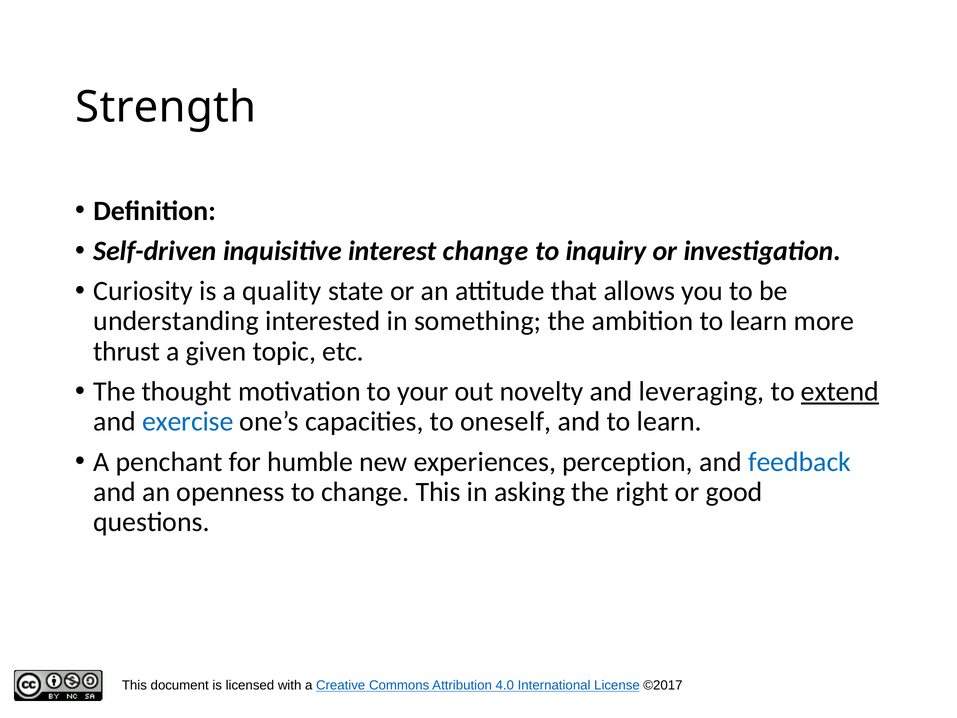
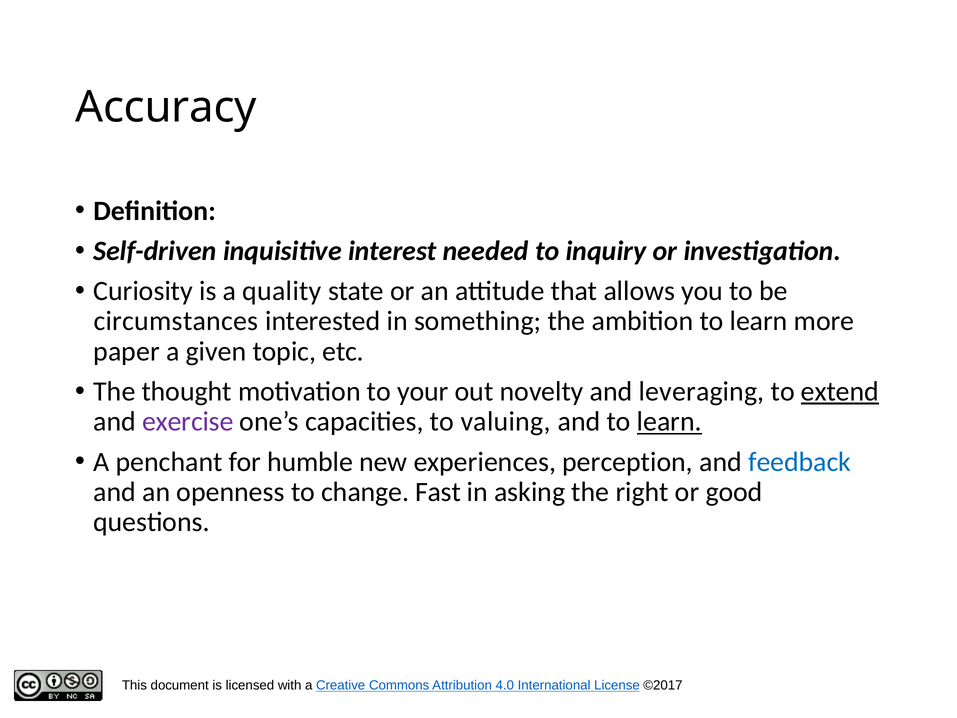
Strength: Strength -> Accuracy
interest change: change -> needed
understanding: understanding -> circumstances
thrust: thrust -> paper
exercise colour: blue -> purple
oneself: oneself -> valuing
learn at (669, 422) underline: none -> present
change This: This -> Fast
